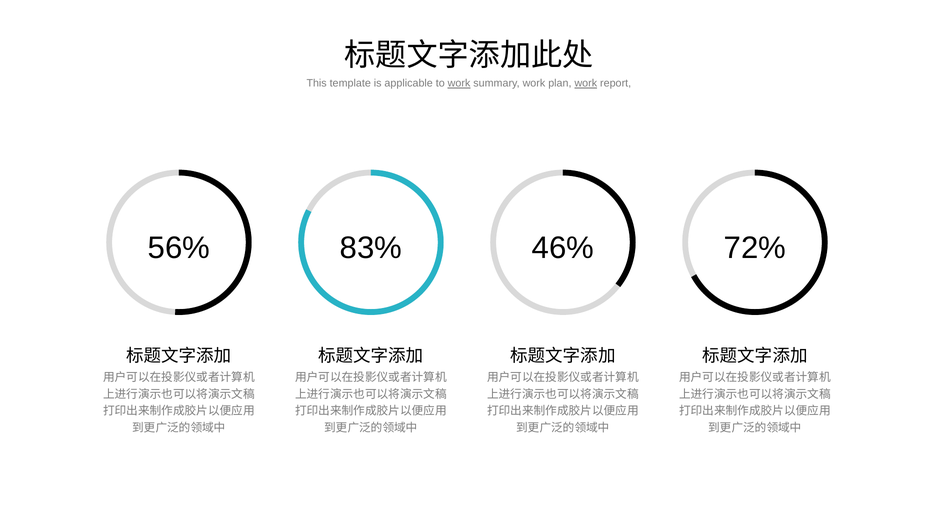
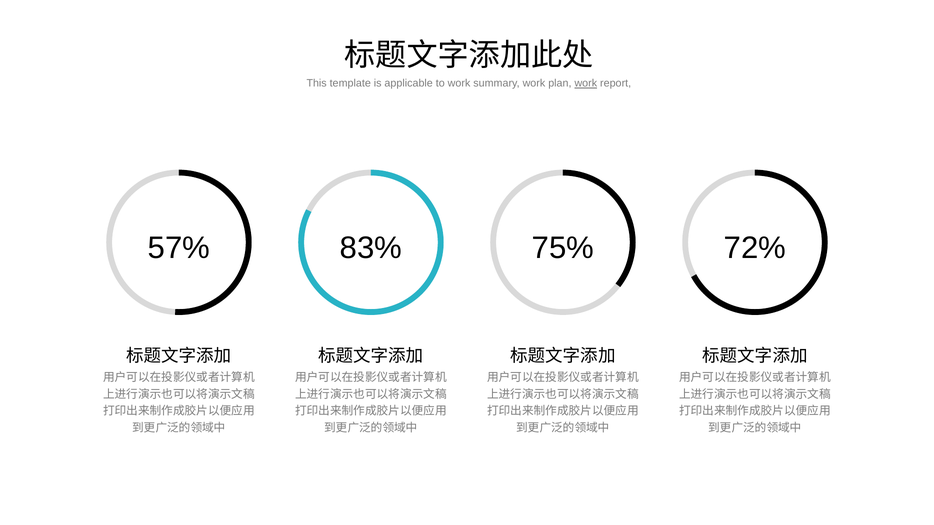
work at (459, 83) underline: present -> none
56%: 56% -> 57%
46%: 46% -> 75%
